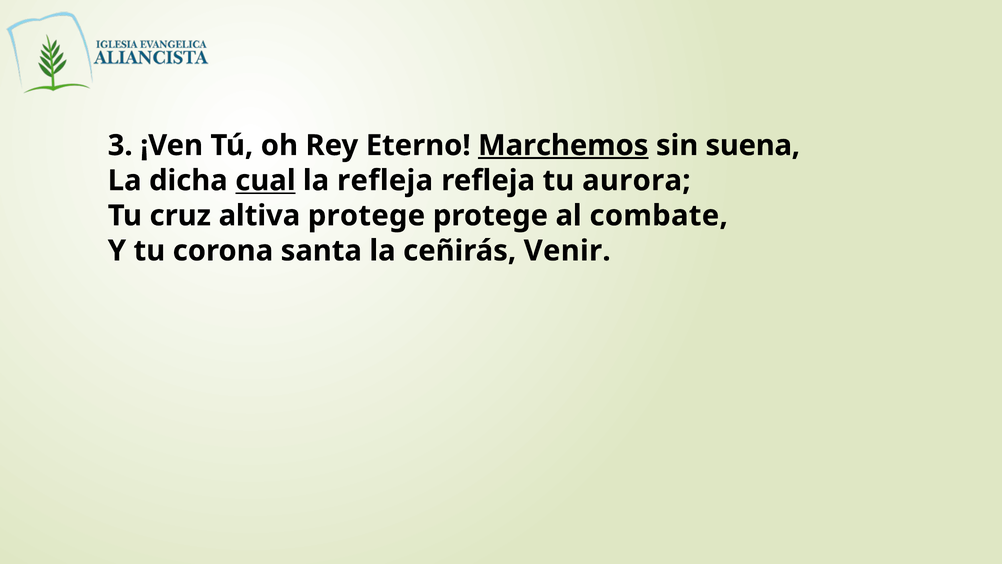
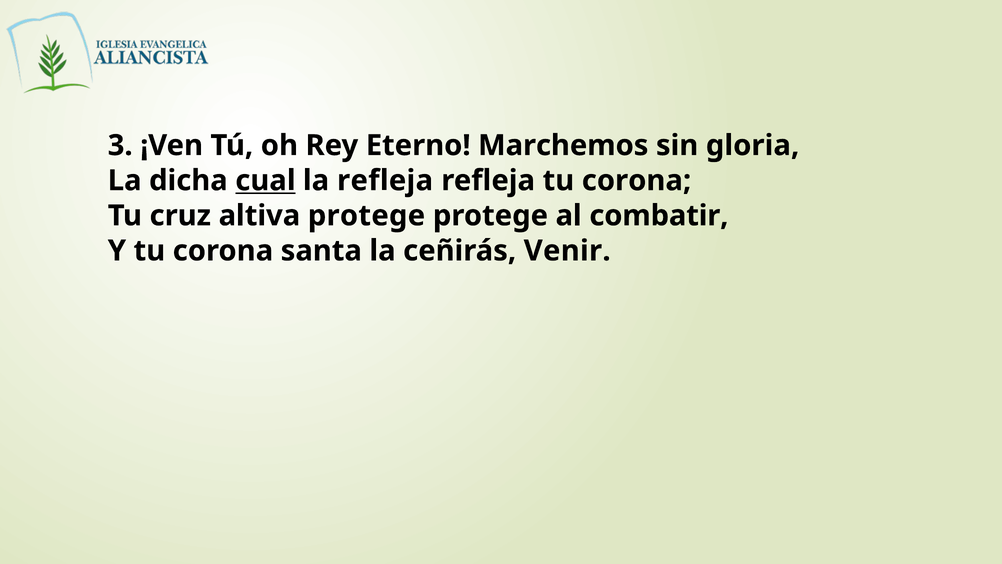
Marchemos underline: present -> none
suena: suena -> gloria
refleja tu aurora: aurora -> corona
combate: combate -> combatir
